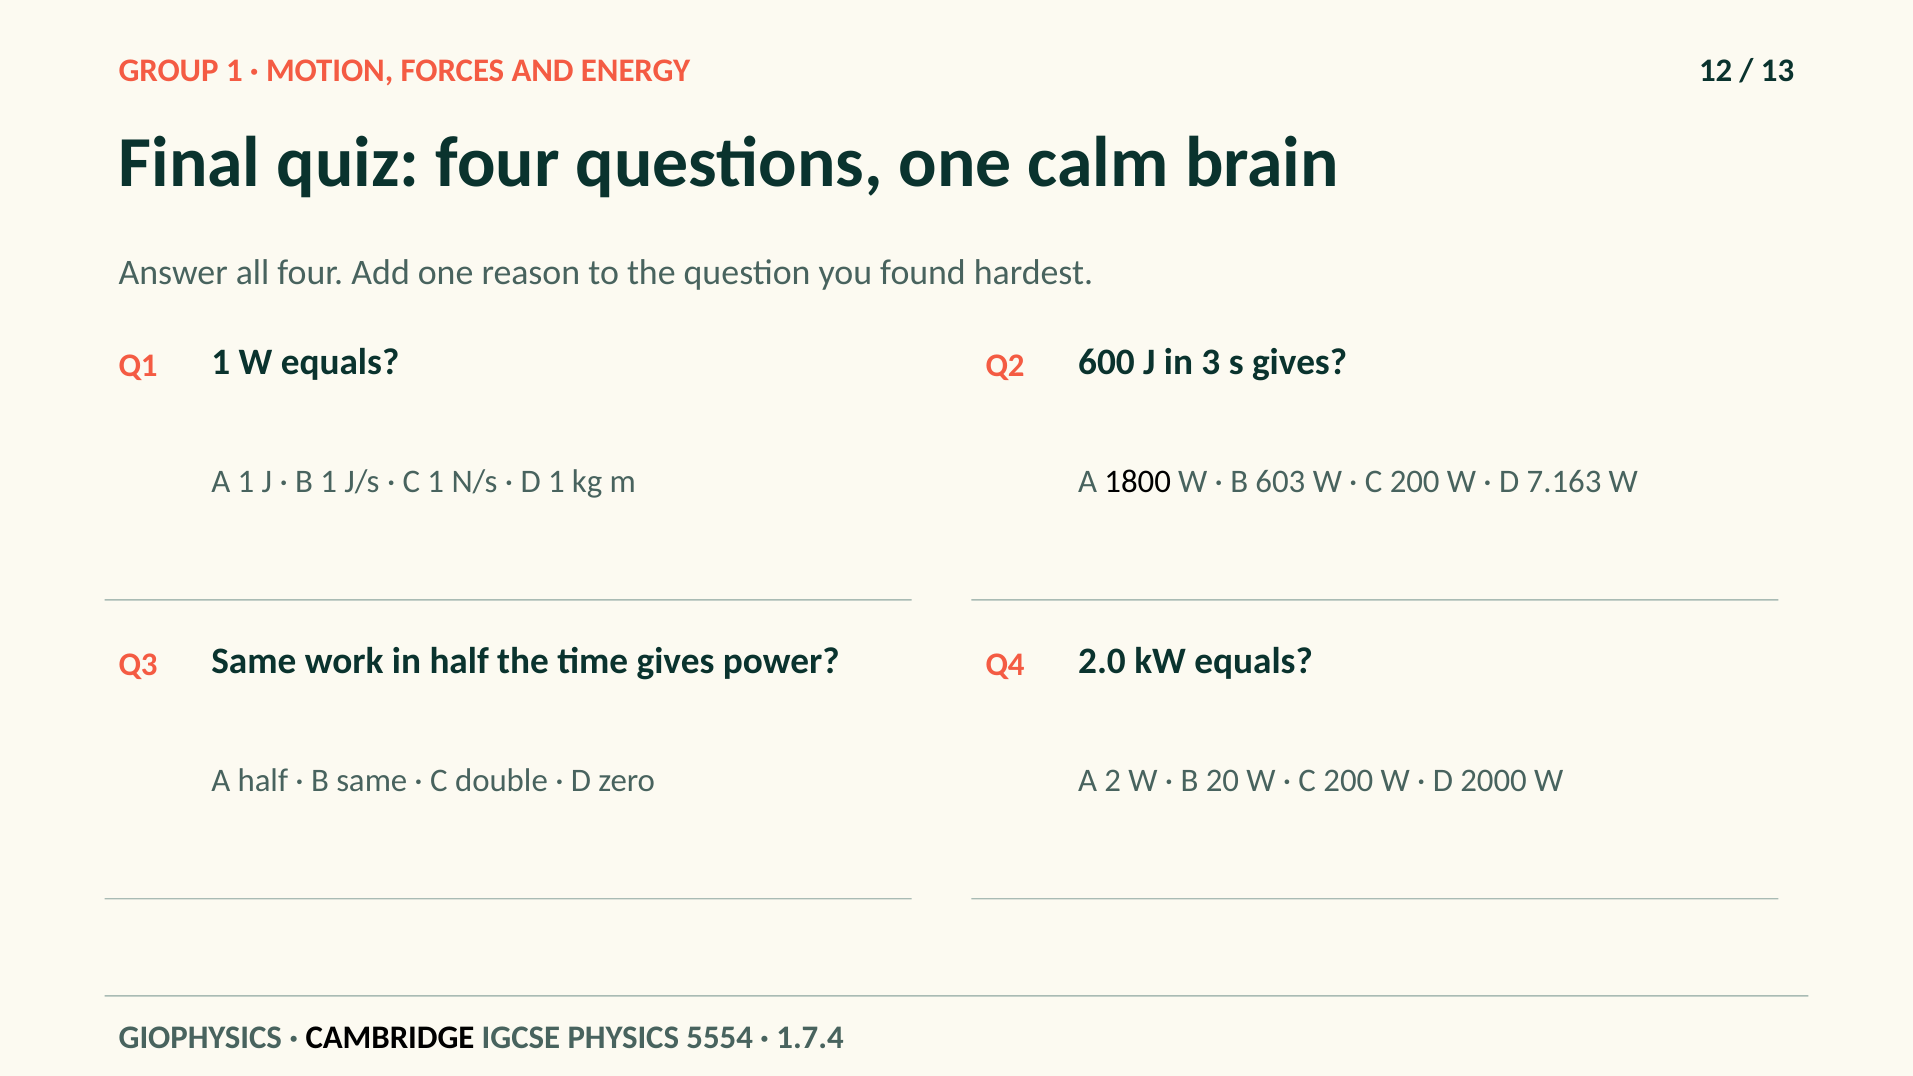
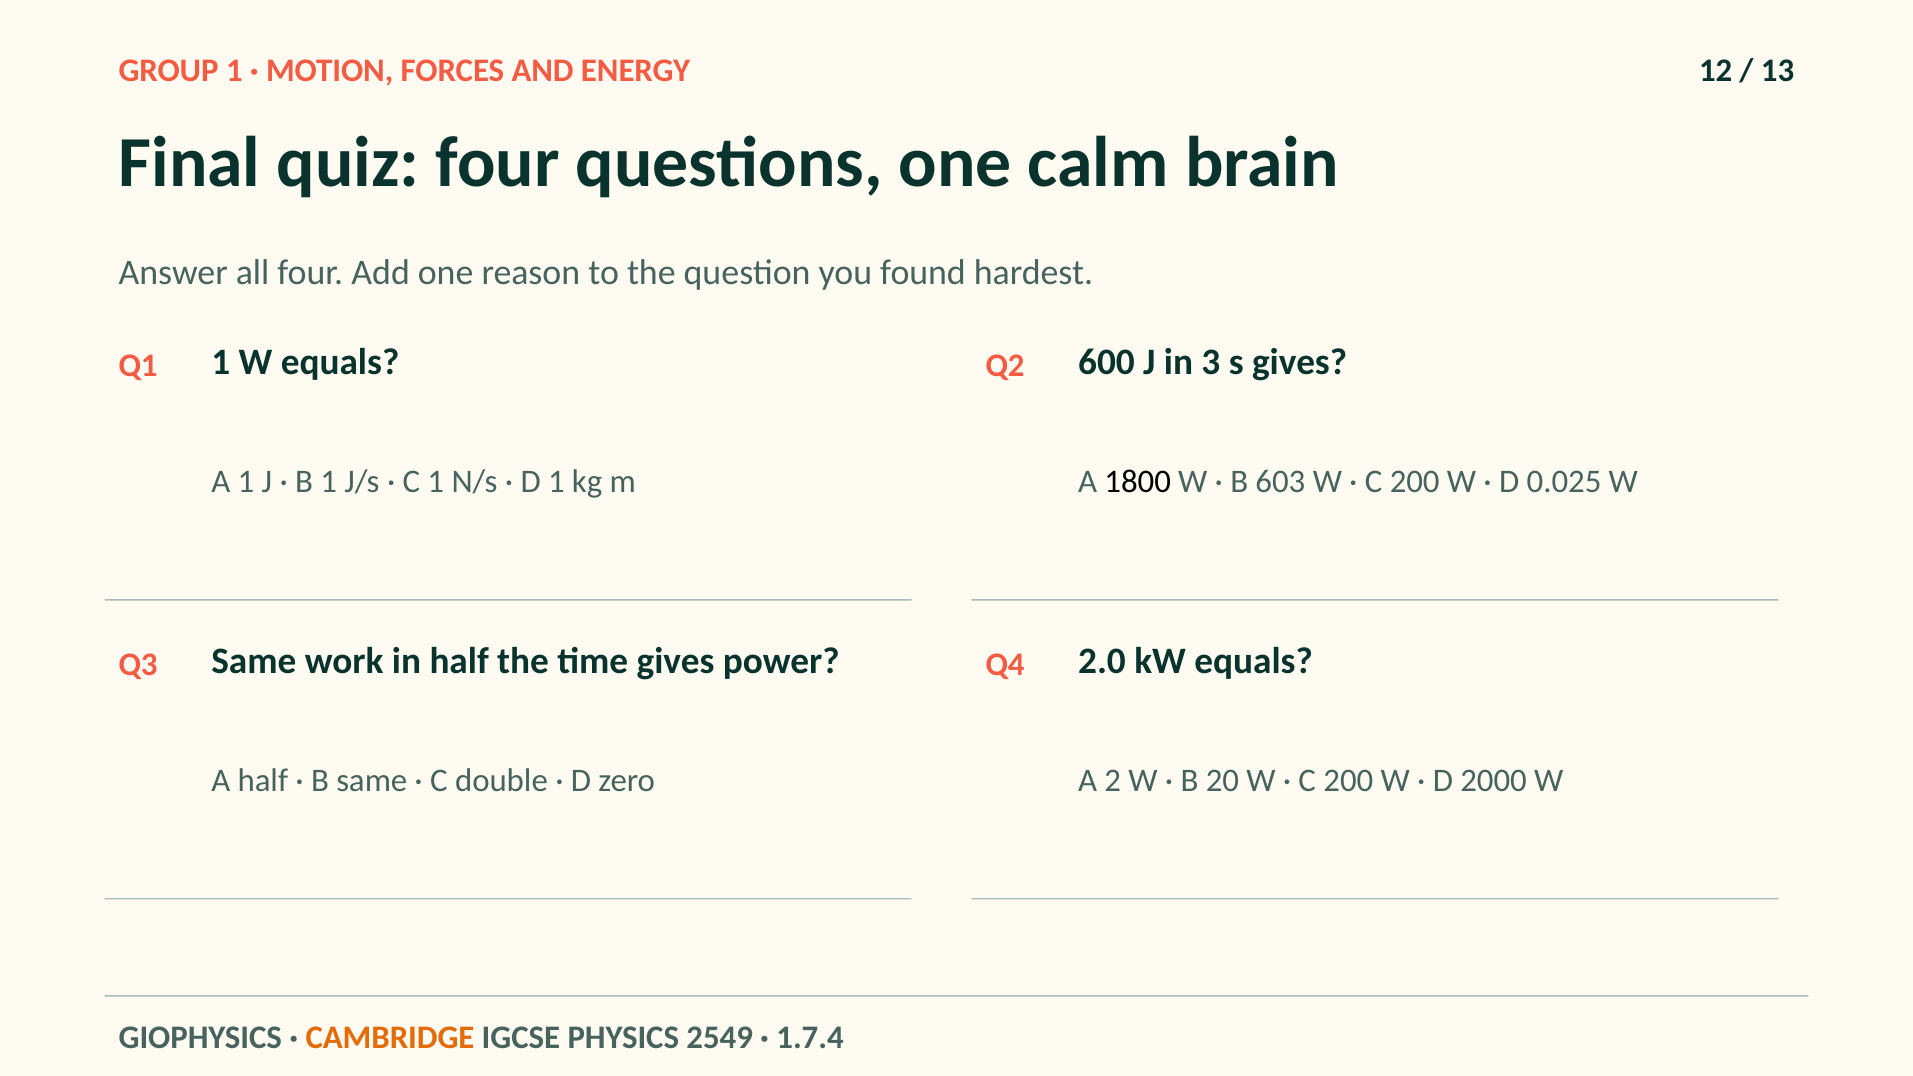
7.163: 7.163 -> 0.025
CAMBRIDGE colour: black -> orange
5554: 5554 -> 2549
